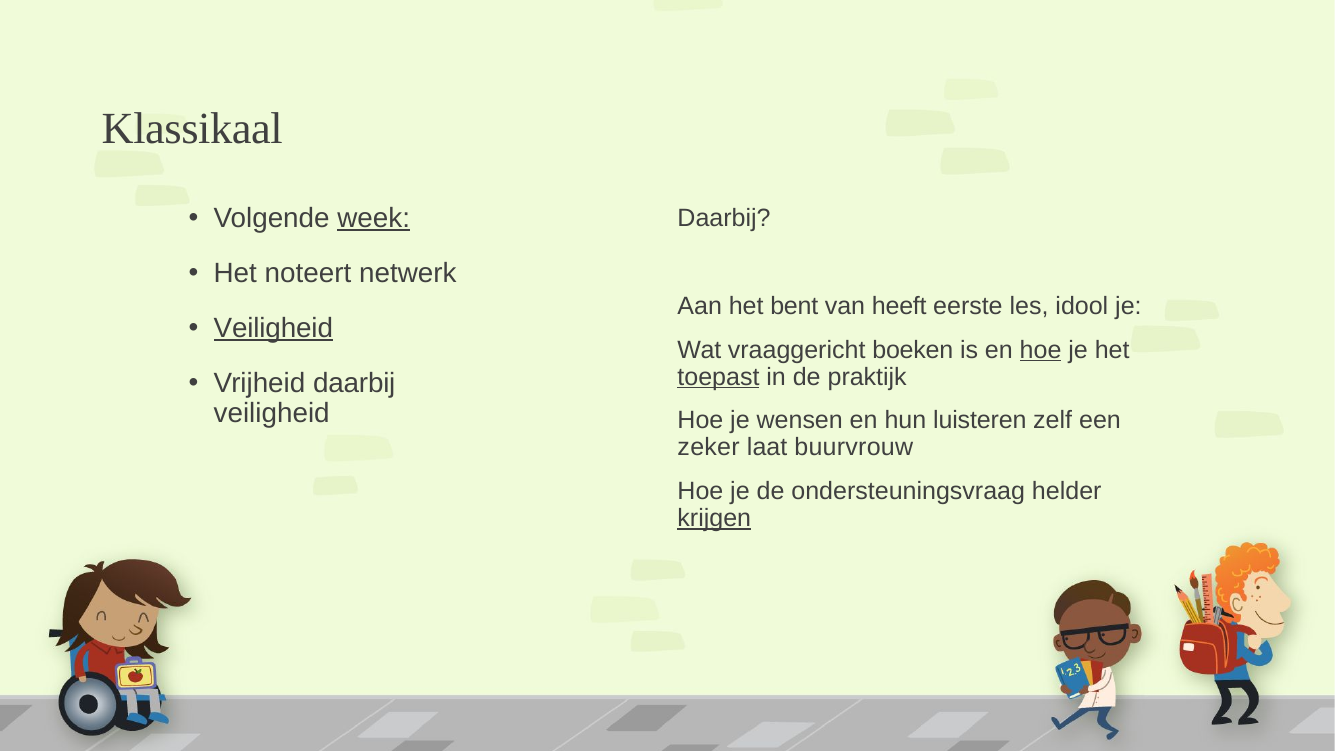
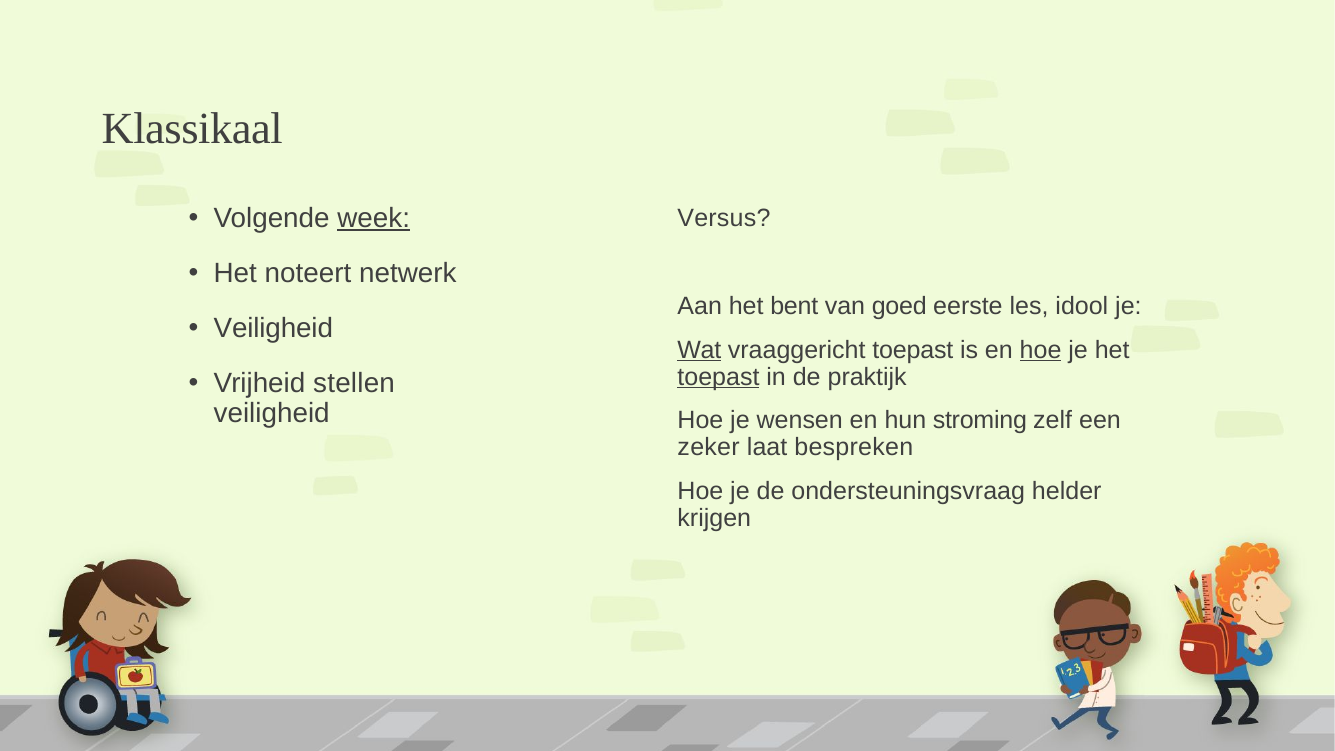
Daarbij at (724, 219): Daarbij -> Versus
heeft: heeft -> goed
Veiligheid at (273, 328) underline: present -> none
Wat underline: none -> present
vraaggericht boeken: boeken -> toepast
Vrijheid daarbij: daarbij -> stellen
luisteren: luisteren -> stroming
buurvrouw: buurvrouw -> bespreken
krijgen underline: present -> none
